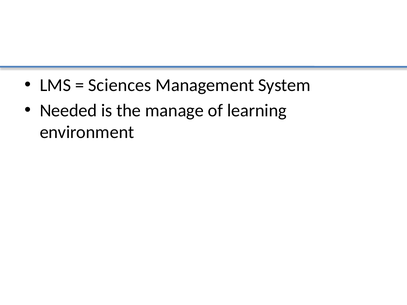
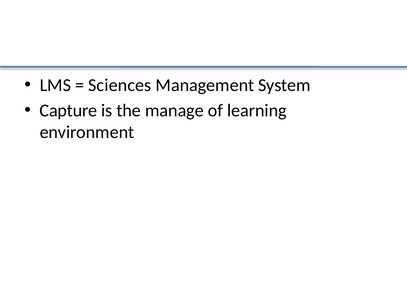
Needed: Needed -> Capture
